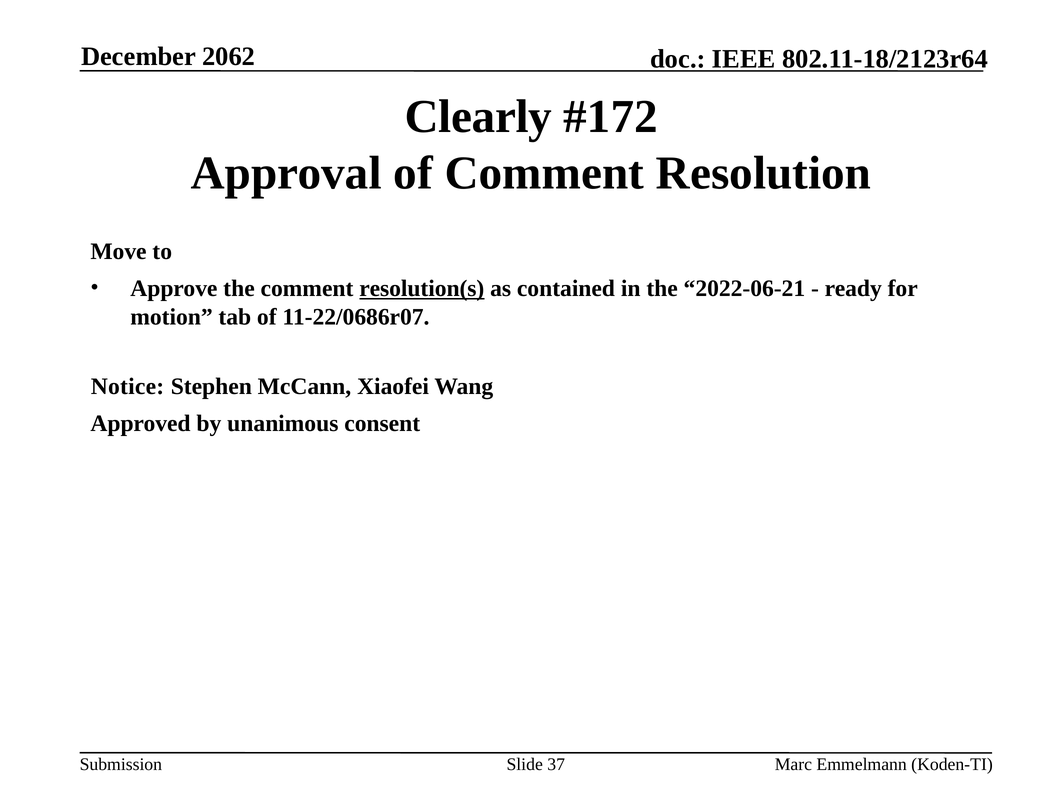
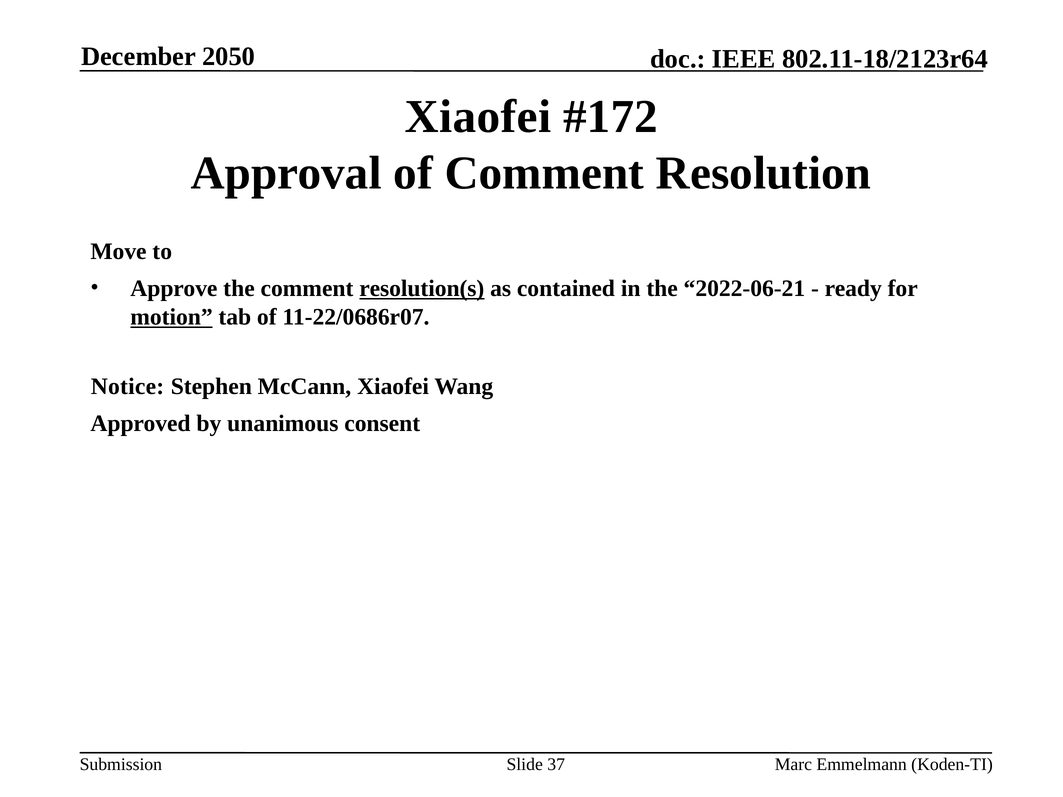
2062: 2062 -> 2050
Clearly at (478, 117): Clearly -> Xiaofei
motion underline: none -> present
